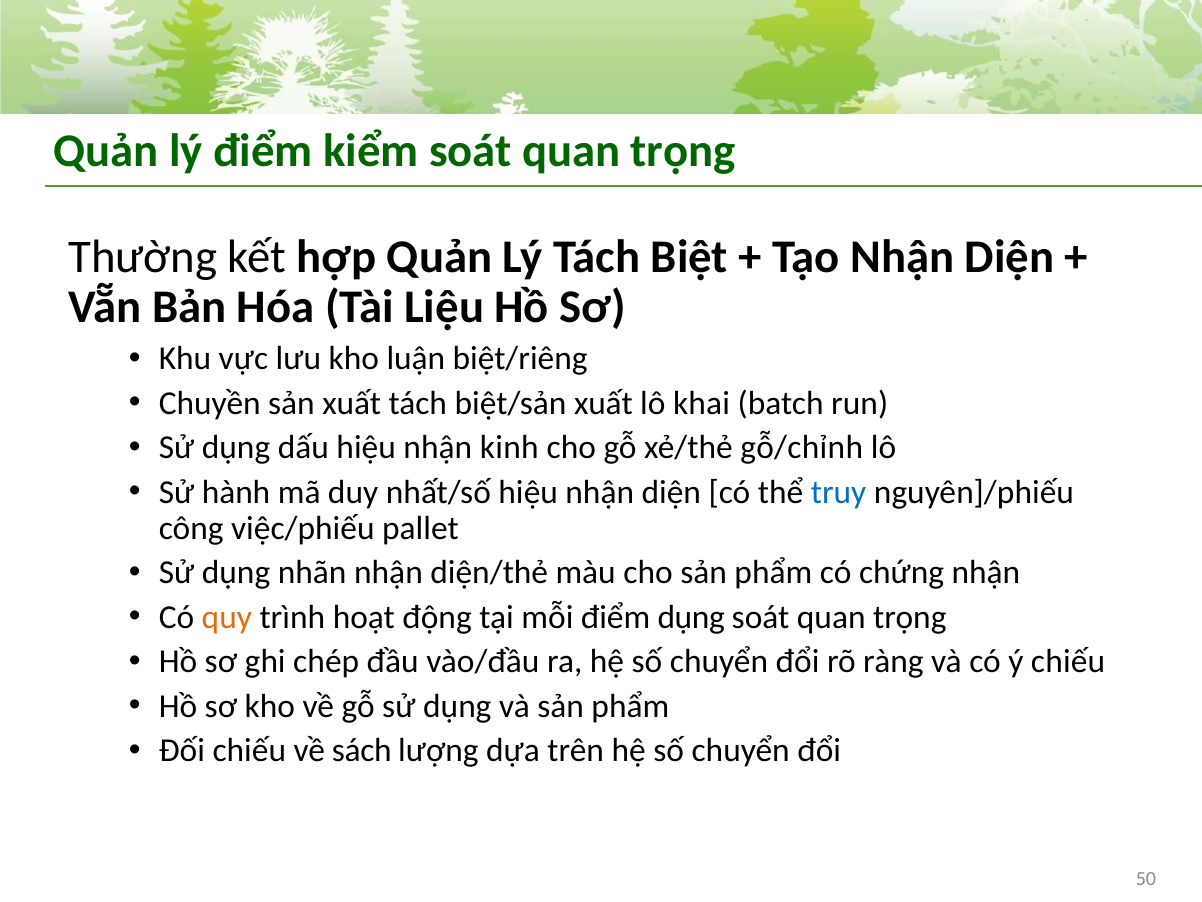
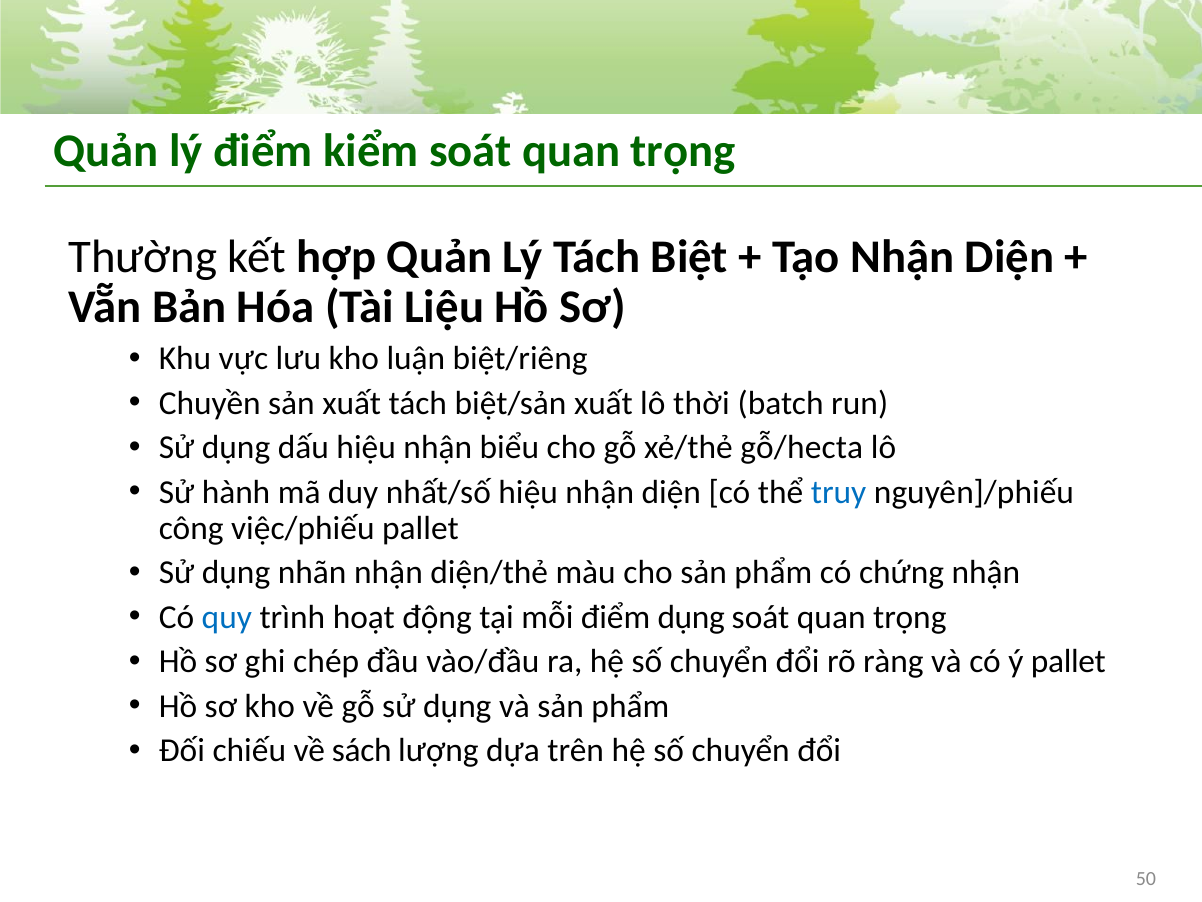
khai: khai -> thời
kinh: kinh -> biểu
gỗ/chỉnh: gỗ/chỉnh -> gỗ/hecta
quy colour: orange -> blue
ý chiếu: chiếu -> pallet
